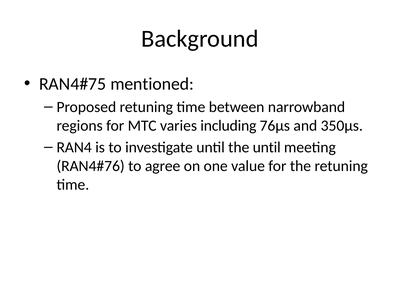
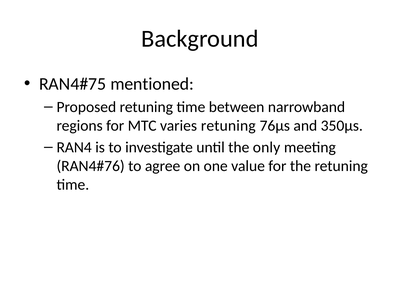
varies including: including -> retuning
the until: until -> only
